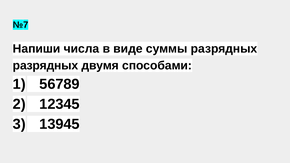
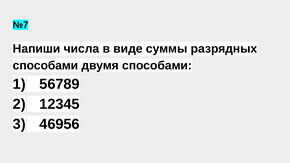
разрядных at (46, 66): разрядных -> способами
13945: 13945 -> 46956
